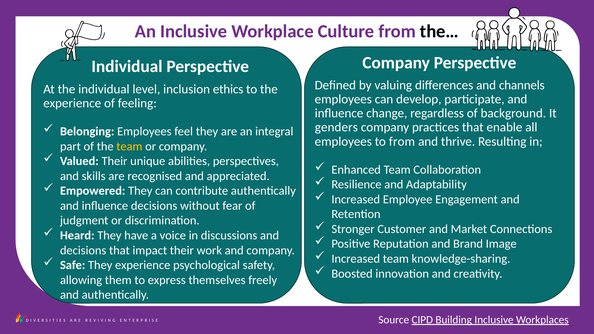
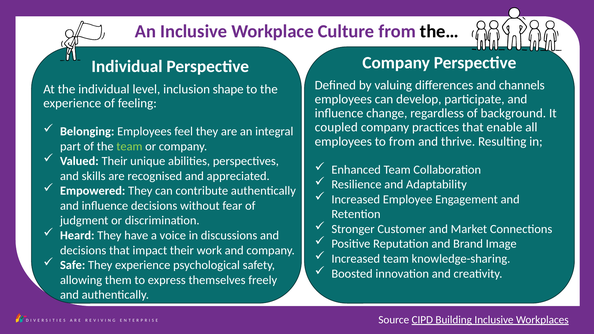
ethics: ethics -> shape
genders: genders -> coupled
team at (129, 146) colour: yellow -> light green
